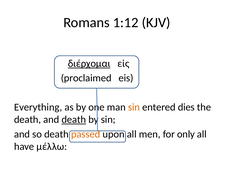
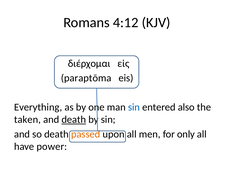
1:12: 1:12 -> 4:12
διέρχομαι underline: present -> none
proclaimed: proclaimed -> paraptōma
sin at (134, 107) colour: orange -> blue
dies: dies -> also
death at (27, 120): death -> taken
μέλλω: μέλλω -> power
